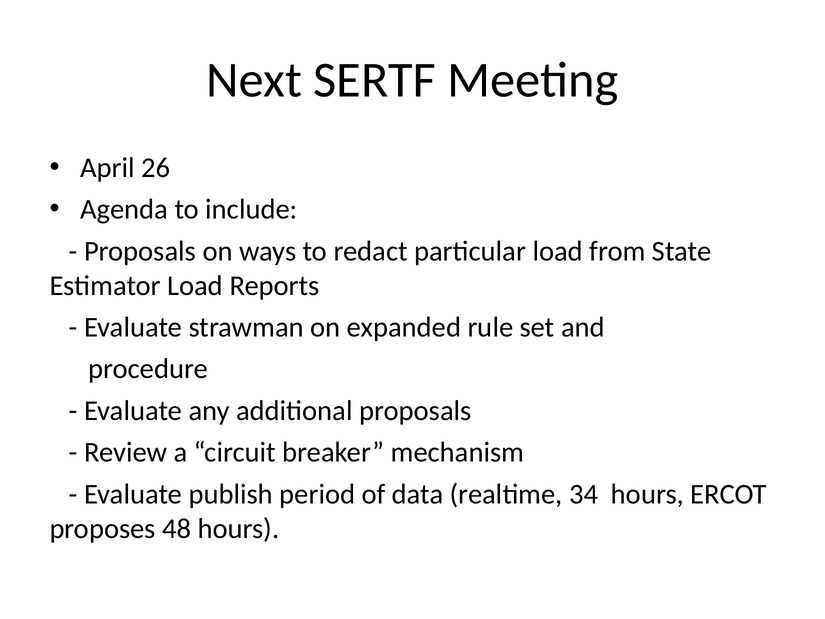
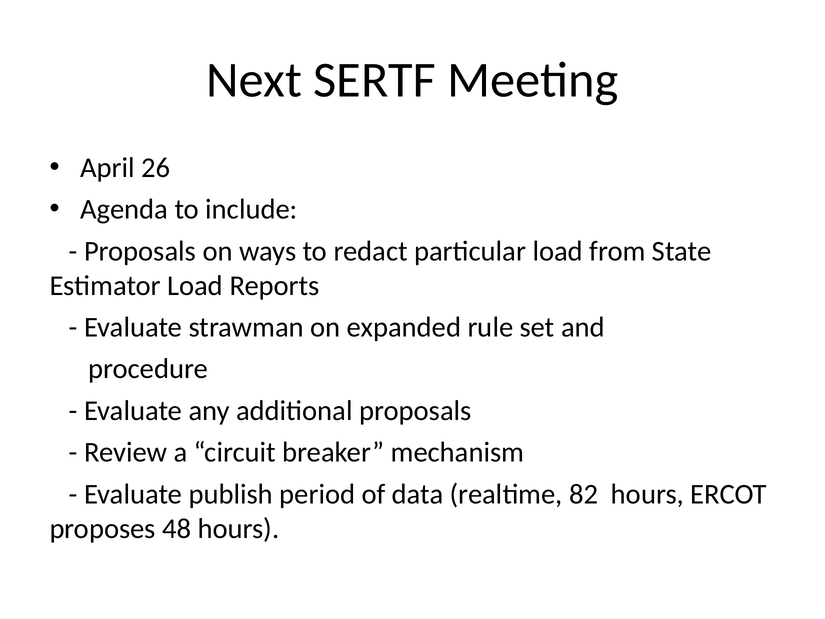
34: 34 -> 82
